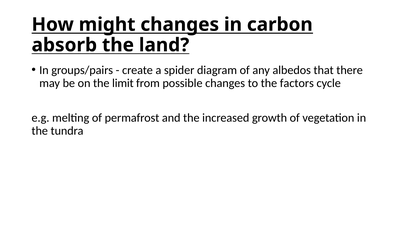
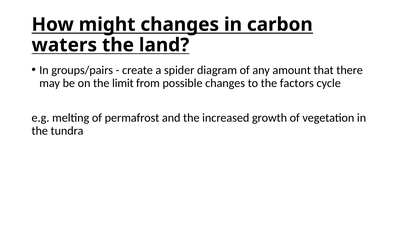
absorb: absorb -> waters
albedos: albedos -> amount
